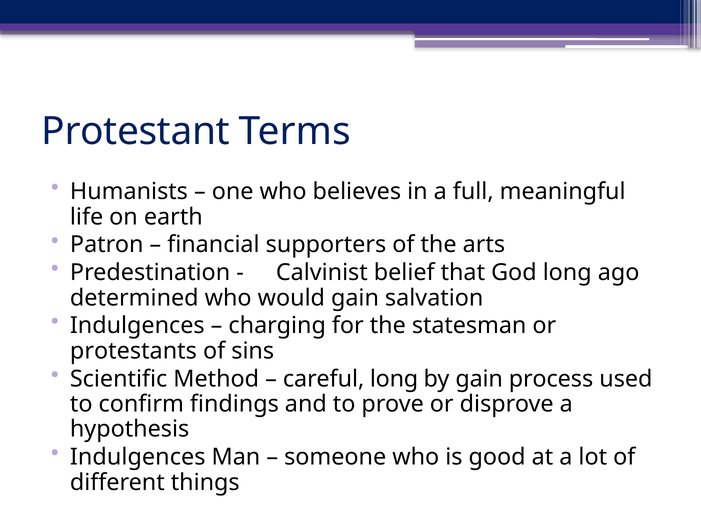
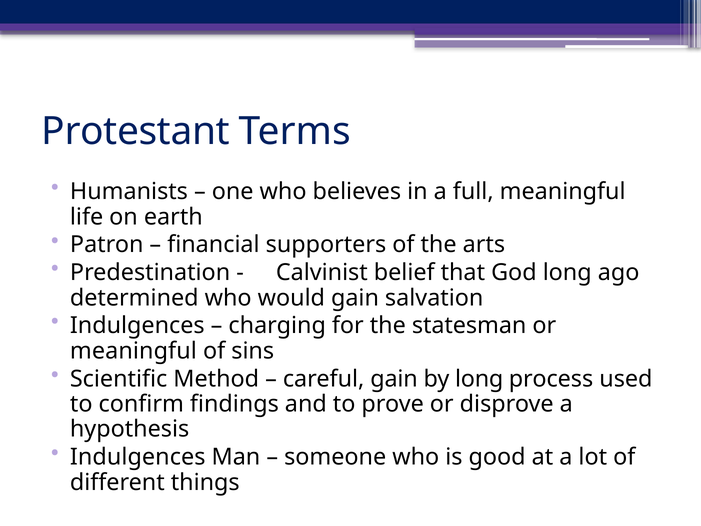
protestants at (133, 351): protestants -> meaningful
careful long: long -> gain
by gain: gain -> long
